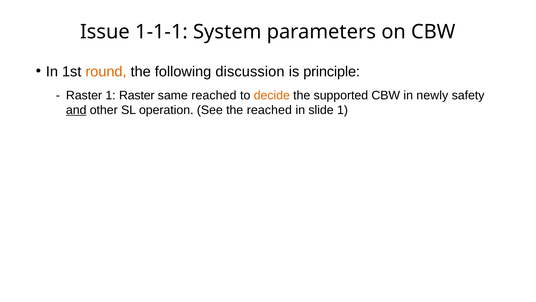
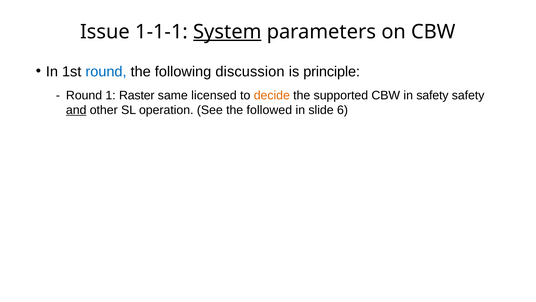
System underline: none -> present
round at (106, 72) colour: orange -> blue
Raster at (84, 95): Raster -> Round
same reached: reached -> licensed
in newly: newly -> safety
the reached: reached -> followed
slide 1: 1 -> 6
